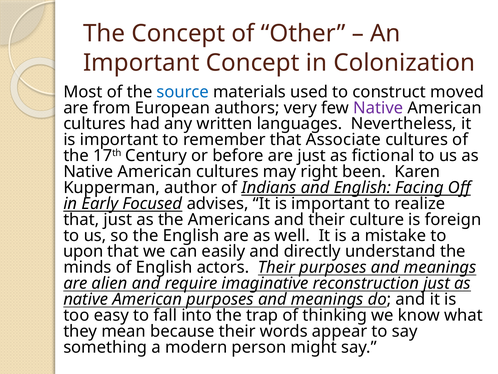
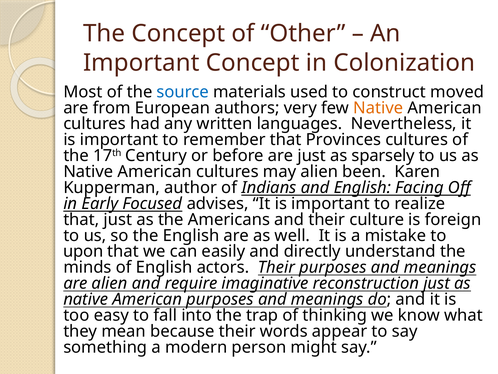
Native at (378, 108) colour: purple -> orange
Associate: Associate -> Provinces
fictional: fictional -> sparsely
may right: right -> alien
